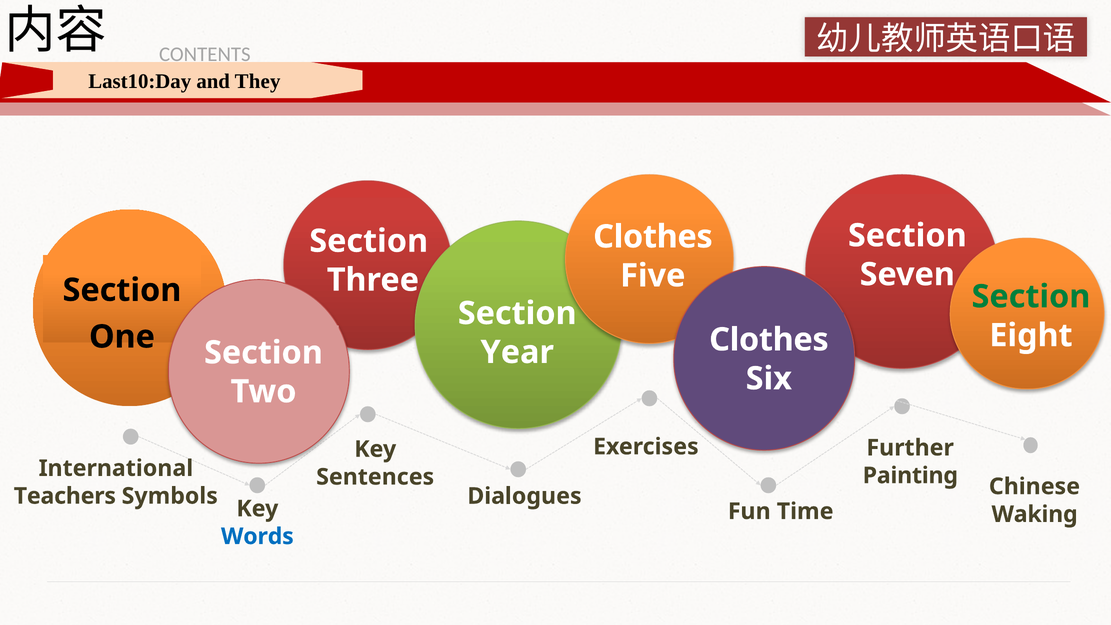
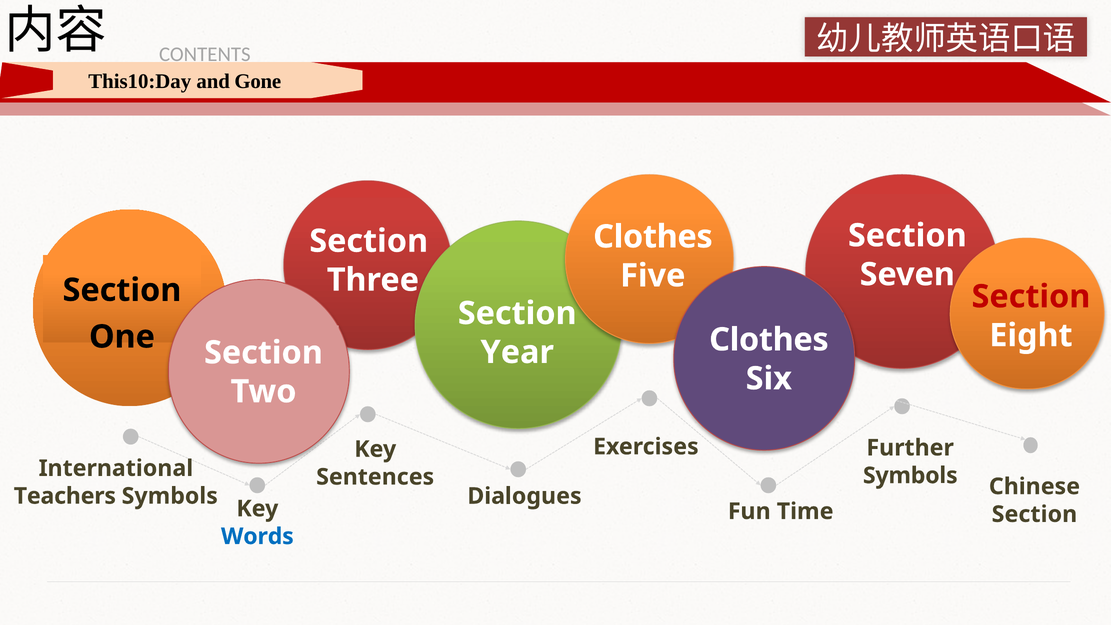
Last10:Day: Last10:Day -> This10:Day
They: They -> Gone
Section at (1031, 297) colour: green -> red
Painting at (910, 476): Painting -> Symbols
Waking at (1035, 514): Waking -> Section
